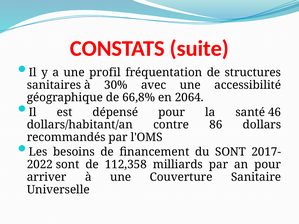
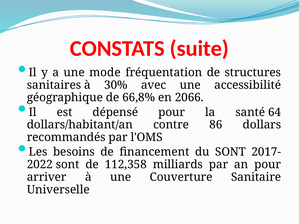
profil: profil -> mode
2064: 2064 -> 2066
46: 46 -> 64
